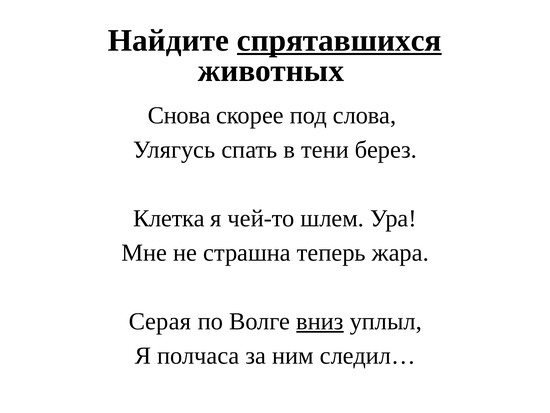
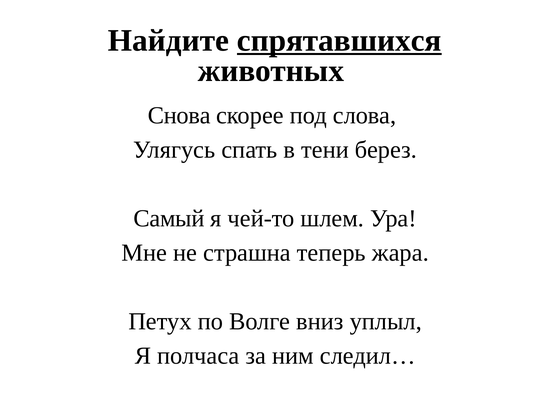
Клетка: Клетка -> Самый
Серая: Серая -> Петух
вниз underline: present -> none
